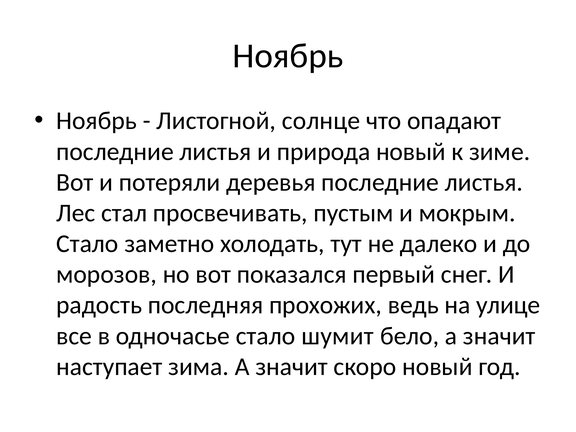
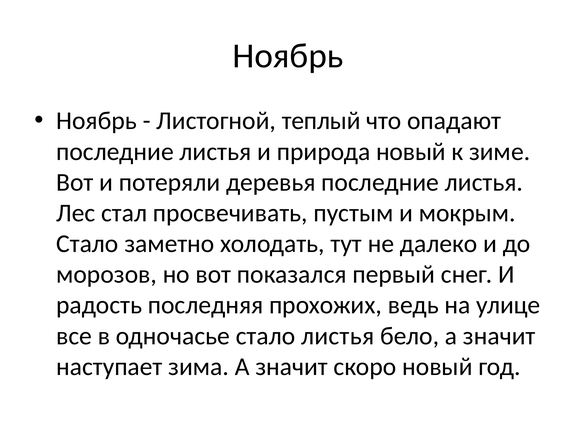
солнце: солнце -> теплый
стало шумит: шумит -> листья
